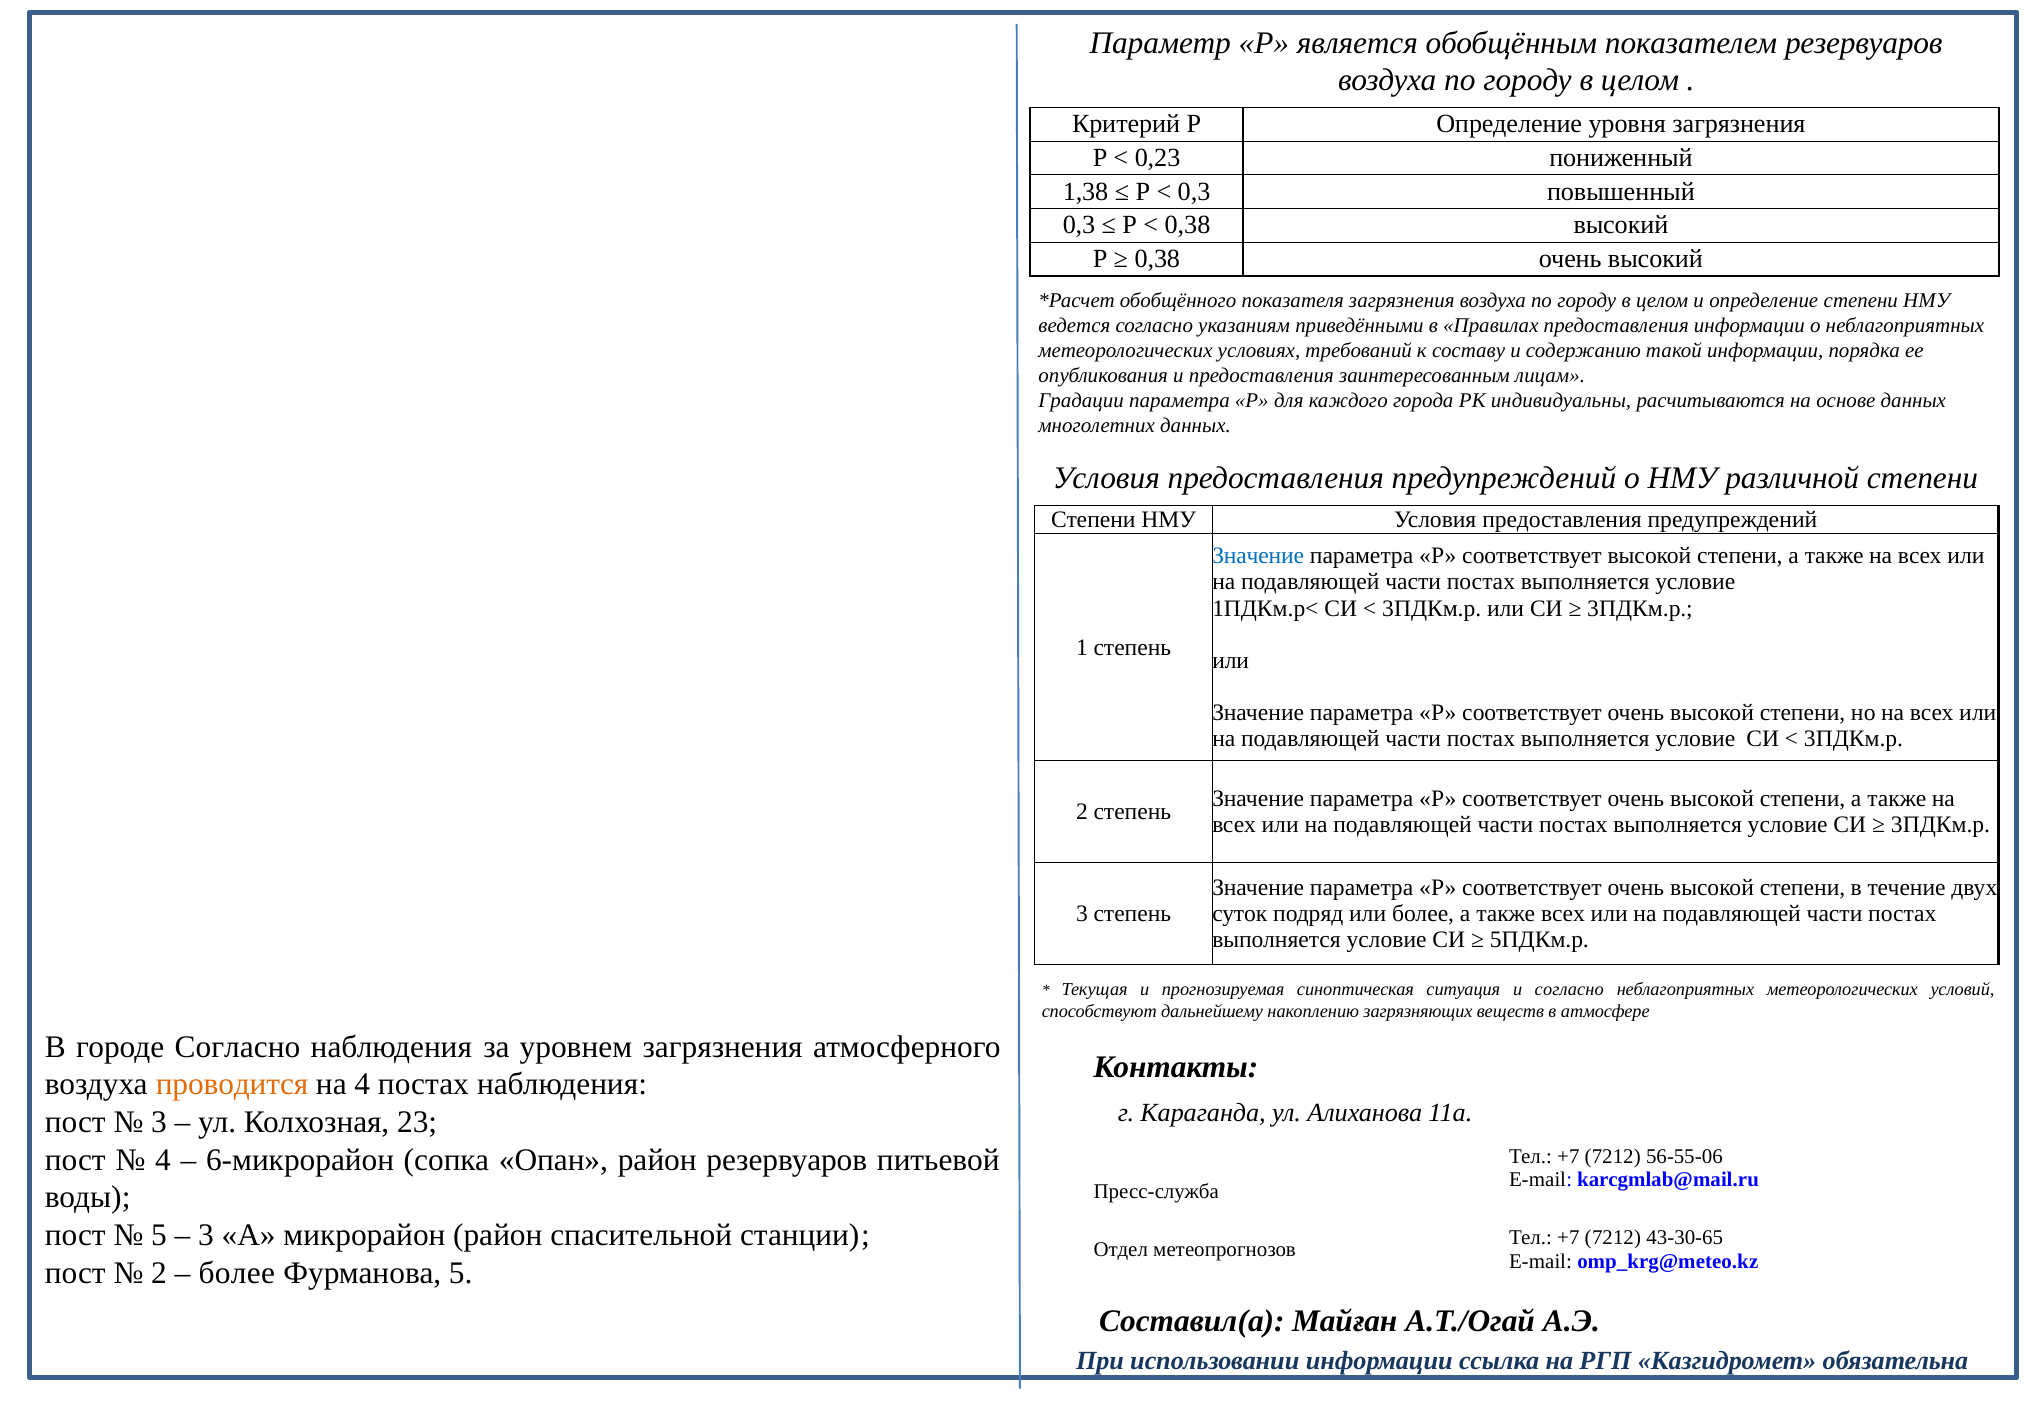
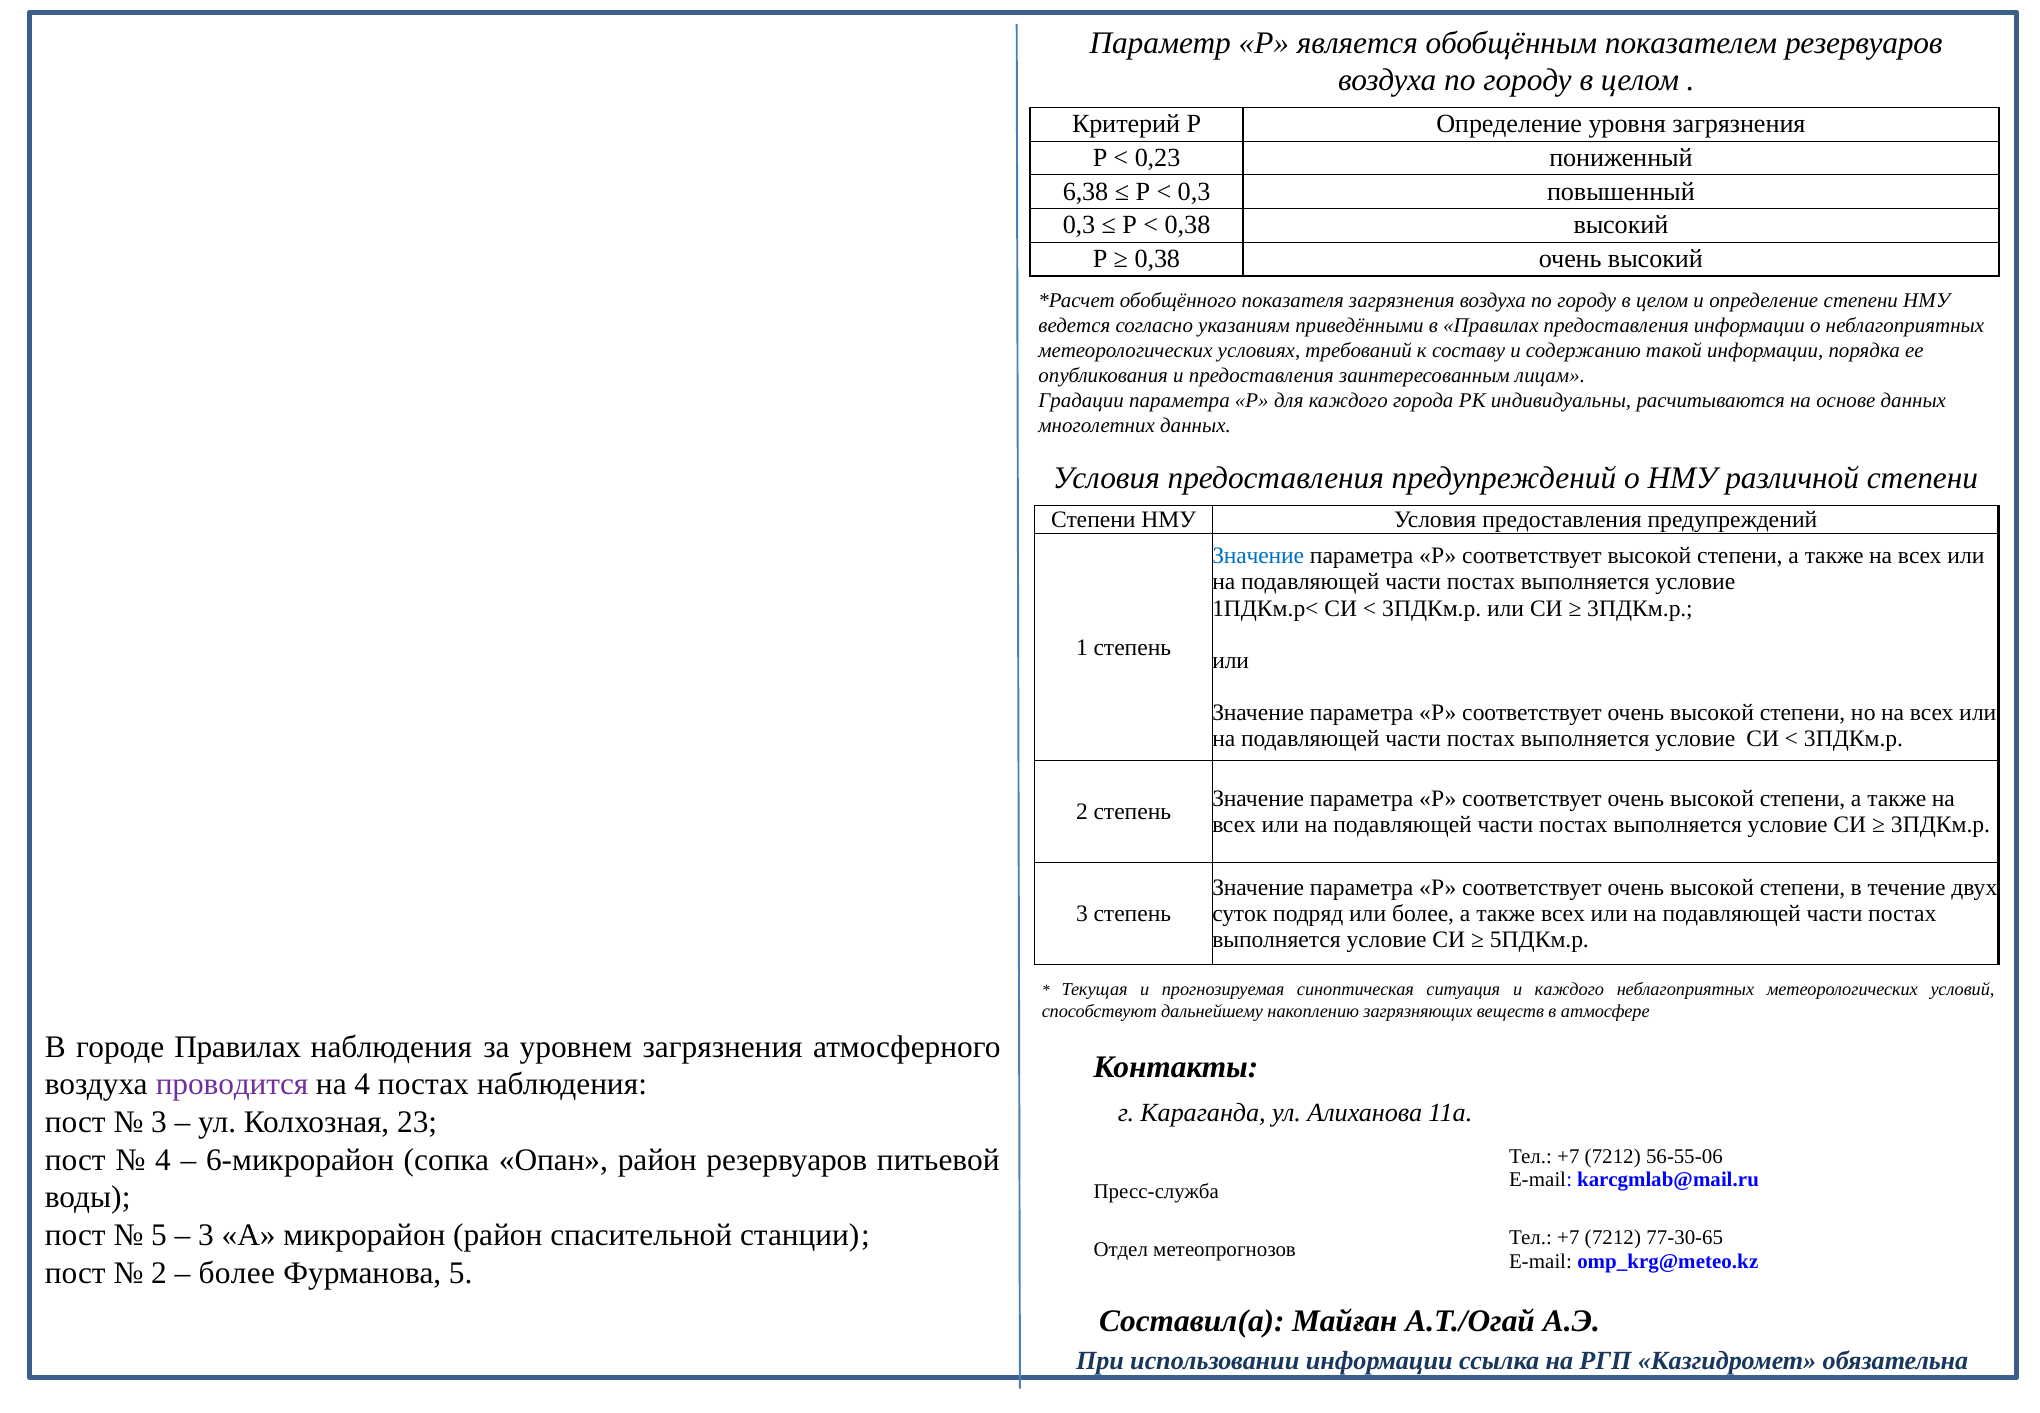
1,38: 1,38 -> 6,38
и согласно: согласно -> каждого
городе Согласно: Согласно -> Правилах
проводится colour: orange -> purple
43-30-65: 43-30-65 -> 77-30-65
